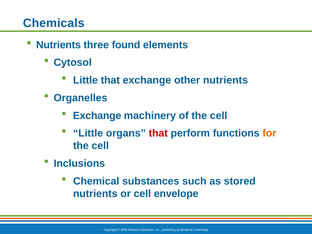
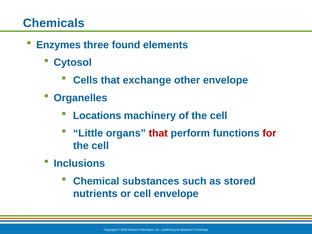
Nutrients at (58, 45): Nutrients -> Enzymes
Little at (85, 80): Little -> Cells
other nutrients: nutrients -> envelope
Exchange at (97, 116): Exchange -> Locations
for colour: orange -> red
